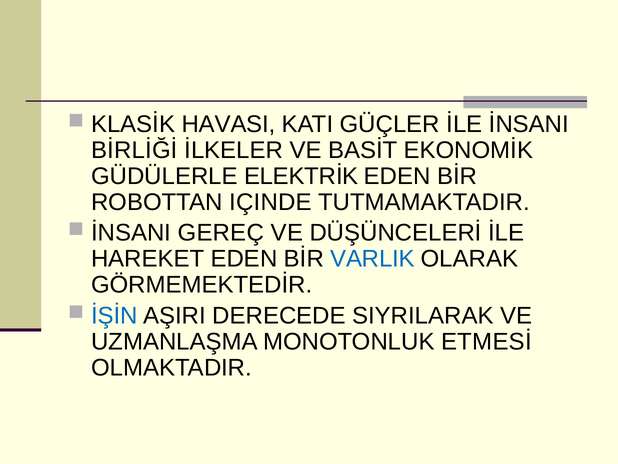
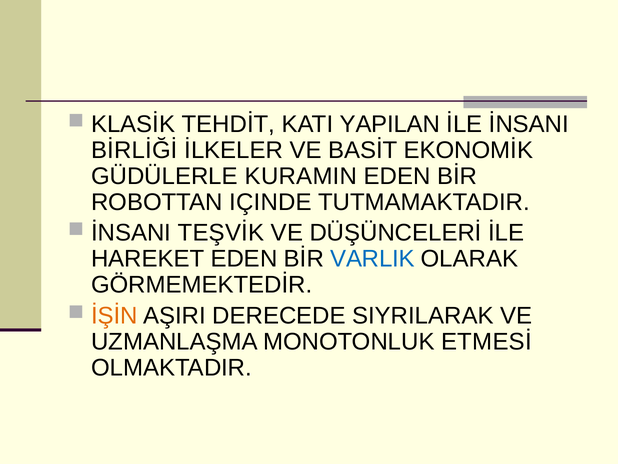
HAVASI: HAVASI -> TEHDİT
GÜÇLER: GÜÇLER -> YAPILAN
ELEKTRİK: ELEKTRİK -> KURAMIN
GEREÇ: GEREÇ -> TEŞVİK
İŞİN colour: blue -> orange
